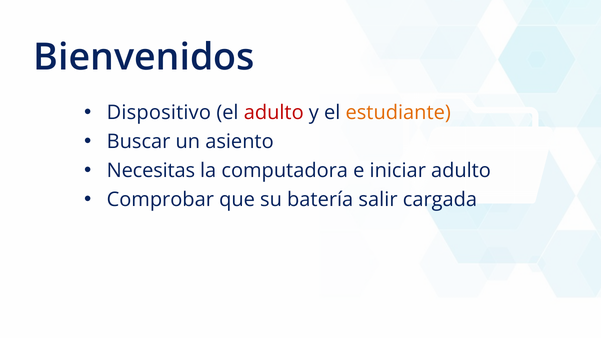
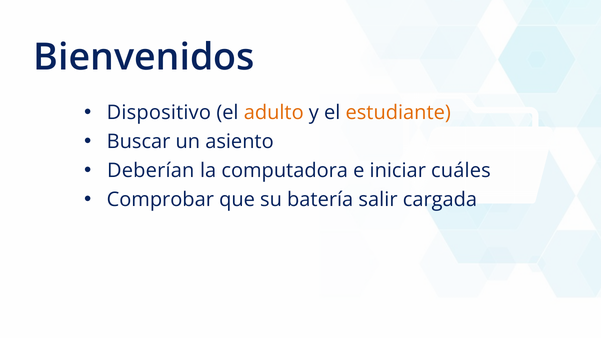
adulto at (274, 113) colour: red -> orange
Necesitas: Necesitas -> Deberían
iniciar adulto: adulto -> cuáles
